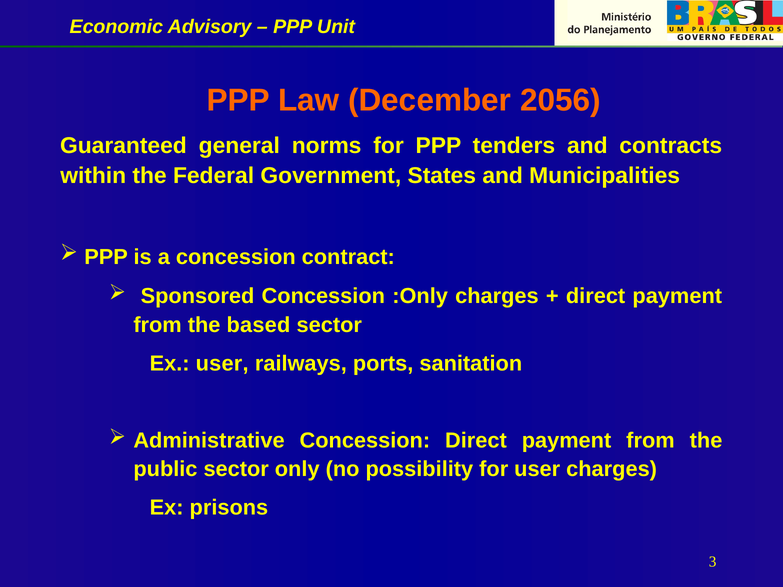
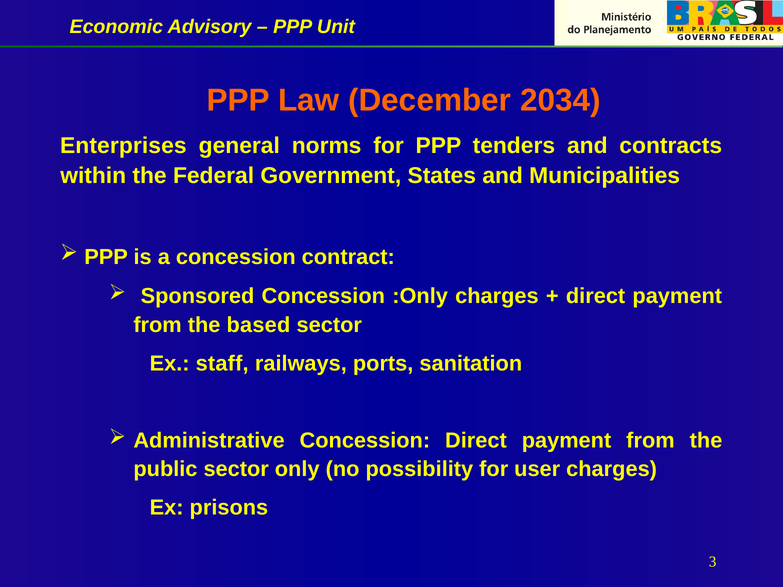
2056: 2056 -> 2034
Guaranteed: Guaranteed -> Enterprises
Ex user: user -> staff
